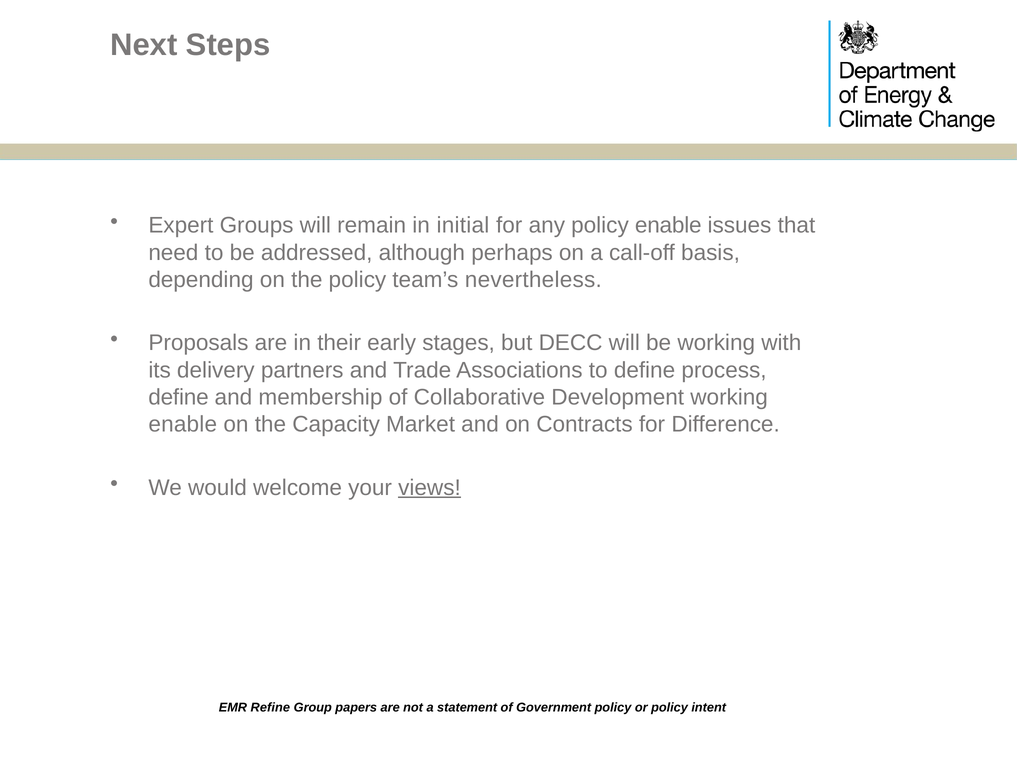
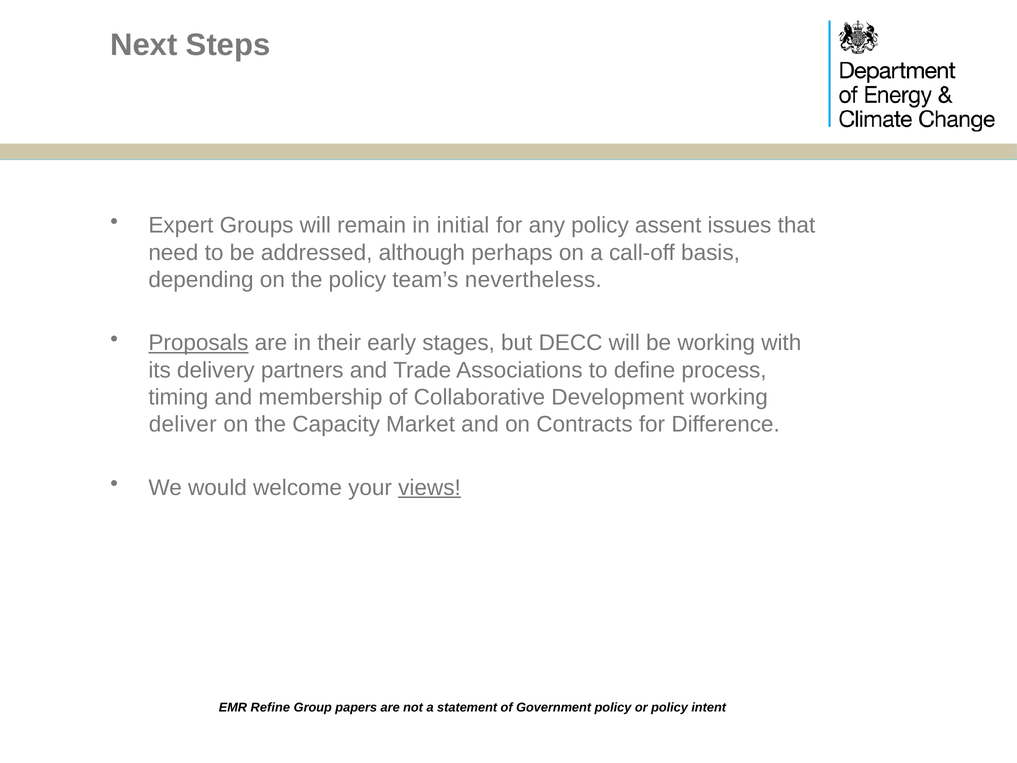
policy enable: enable -> assent
Proposals underline: none -> present
define at (179, 397): define -> timing
enable at (183, 424): enable -> deliver
